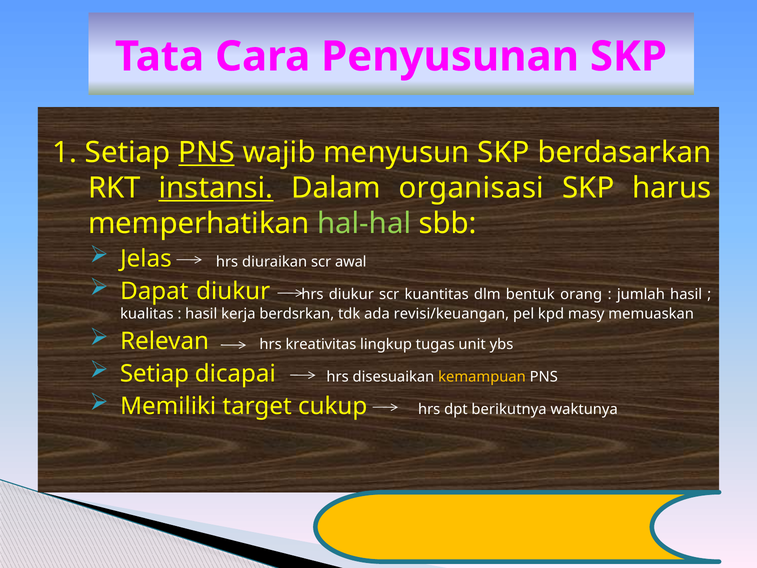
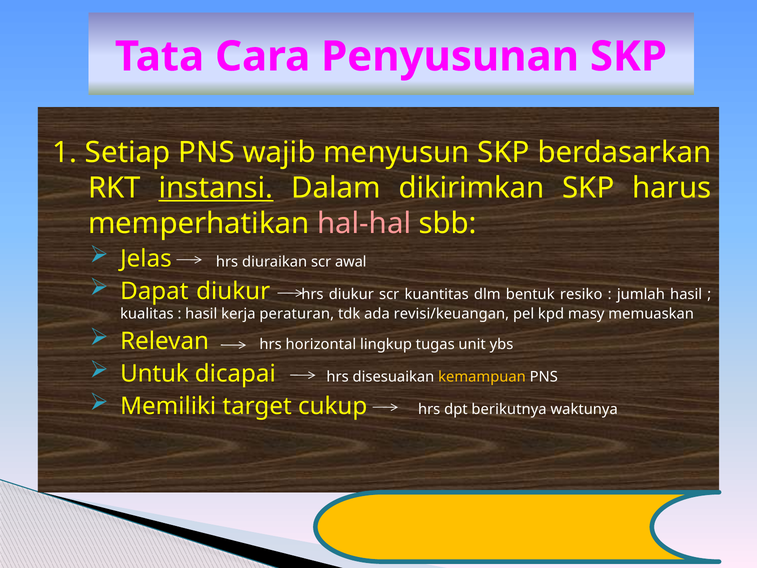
PNS at (207, 153) underline: present -> none
organisasi: organisasi -> dikirimkan
hal-hal colour: light green -> pink
orang: orang -> resiko
berdsrkan: berdsrkan -> peraturan
kreativitas: kreativitas -> horizontal
Setiap at (154, 374): Setiap -> Untuk
